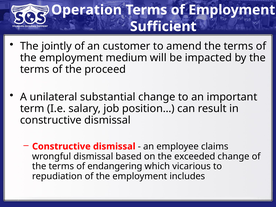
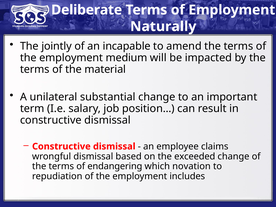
Operation: Operation -> Deliberate
Sufficient: Sufficient -> Naturally
customer: customer -> incapable
proceed: proceed -> material
vicarious: vicarious -> novation
